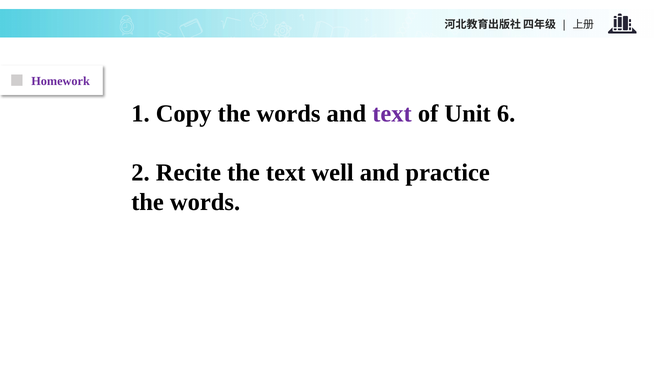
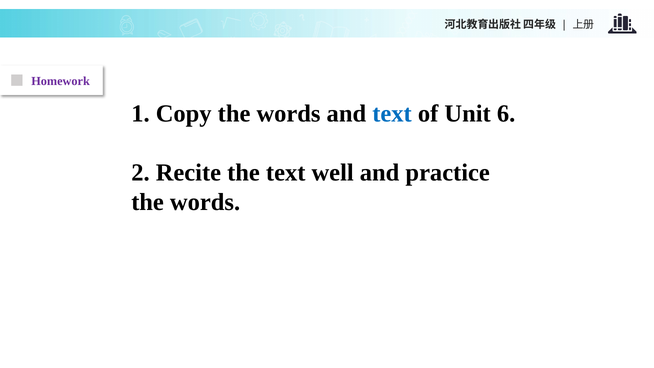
text at (392, 114) colour: purple -> blue
